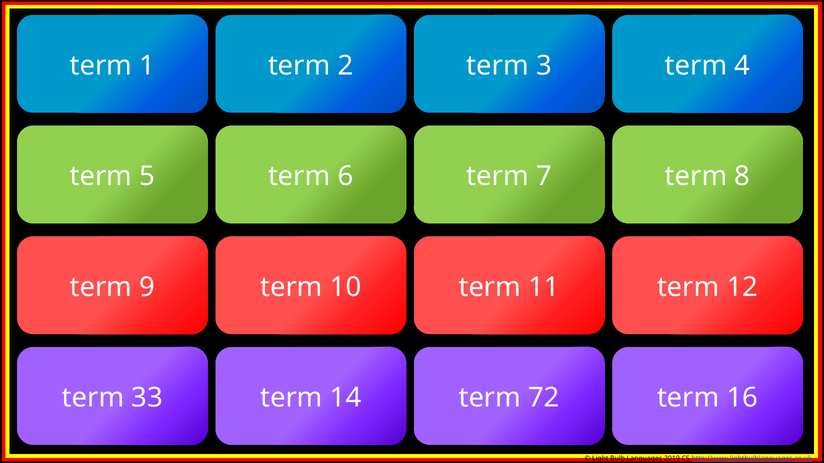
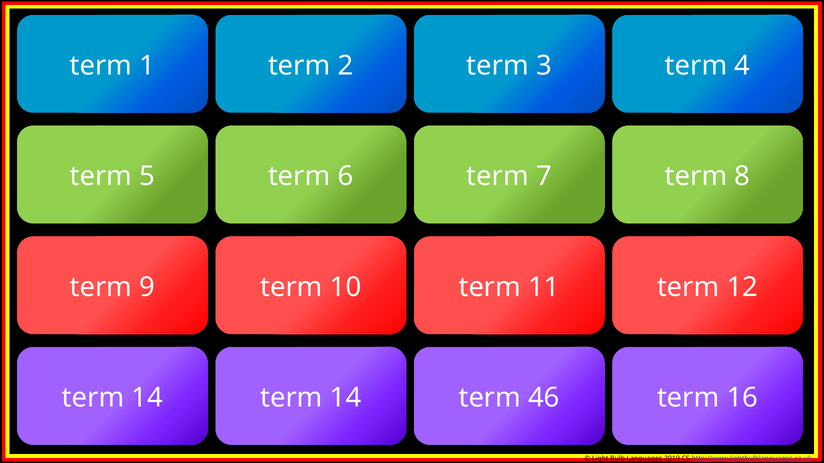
33 at (147, 398): 33 -> 14
72: 72 -> 46
